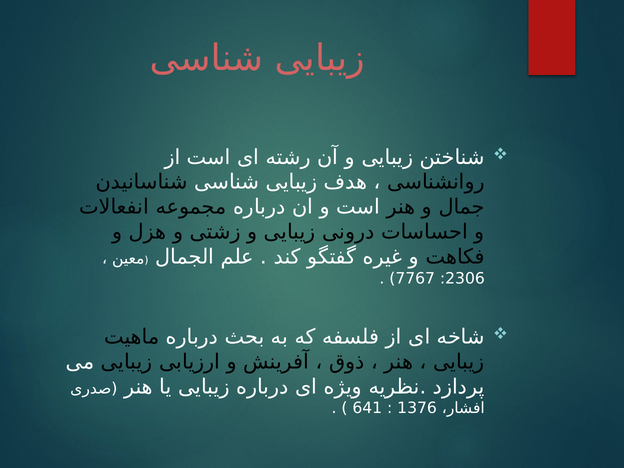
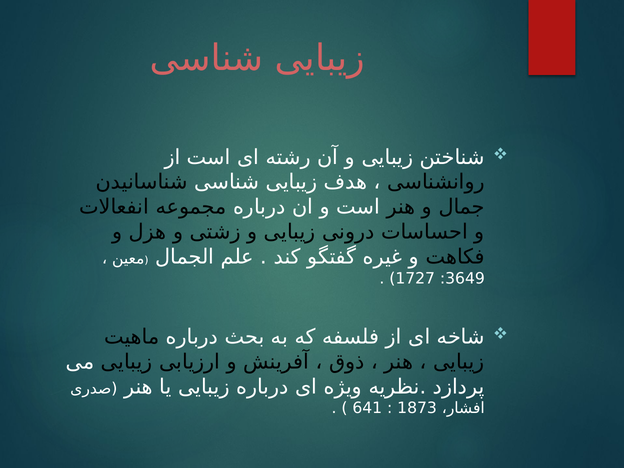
7767: 7767 -> 1727
2306: 2306 -> 3649
1376: 1376 -> 1873
